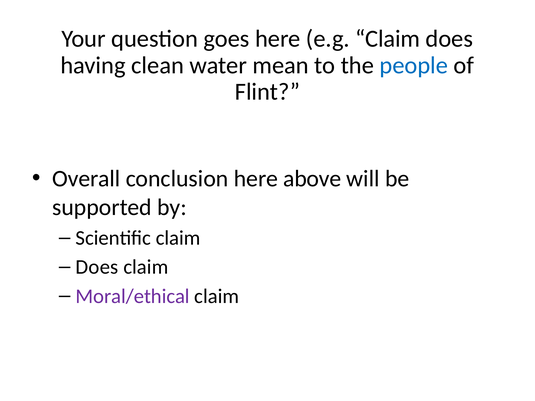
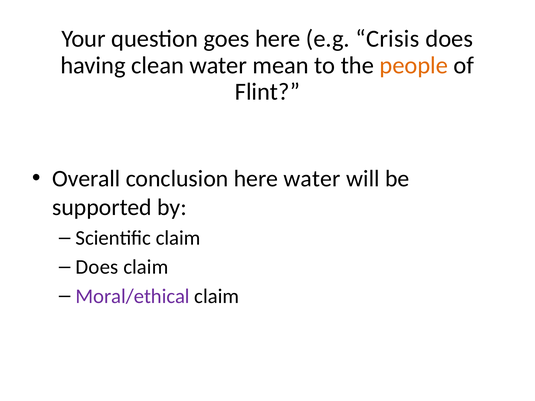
e.g Claim: Claim -> Crisis
people colour: blue -> orange
here above: above -> water
